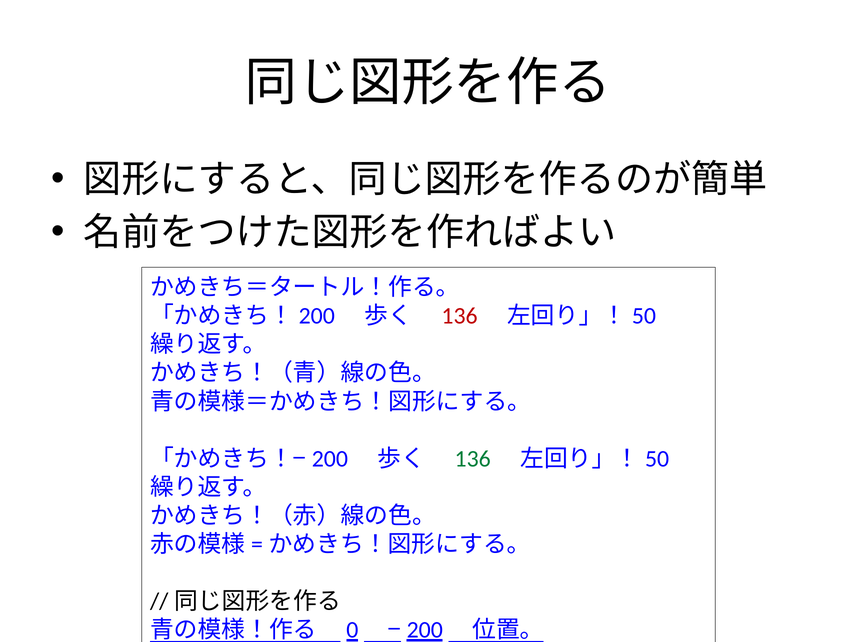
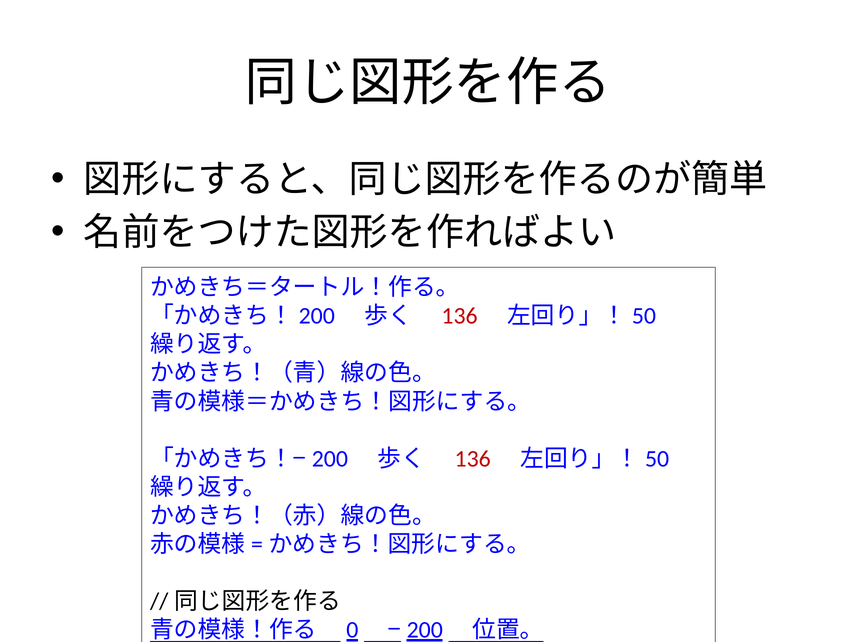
136 at (473, 459) colour: green -> red
